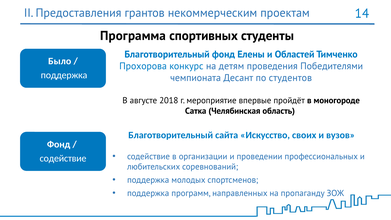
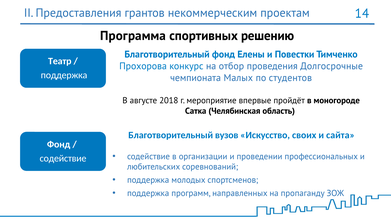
студенты: студенты -> решению
Областей: Областей -> Повестки
Было: Было -> Театр
детям: детям -> отбор
Победителями: Победителями -> Долгосрочные
Десант: Десант -> Малых
сайта: сайта -> вузов
вузов: вузов -> сайта
